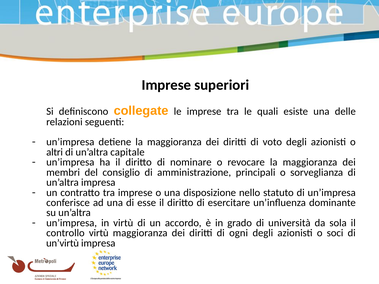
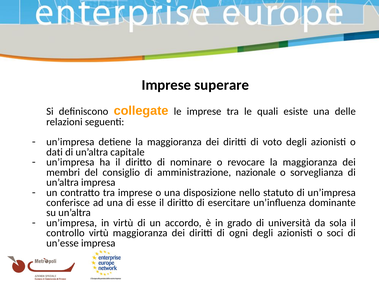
superiori: superiori -> superare
altri: altri -> dati
principali: principali -> nazionale
un’virtù: un’virtù -> un’esse
